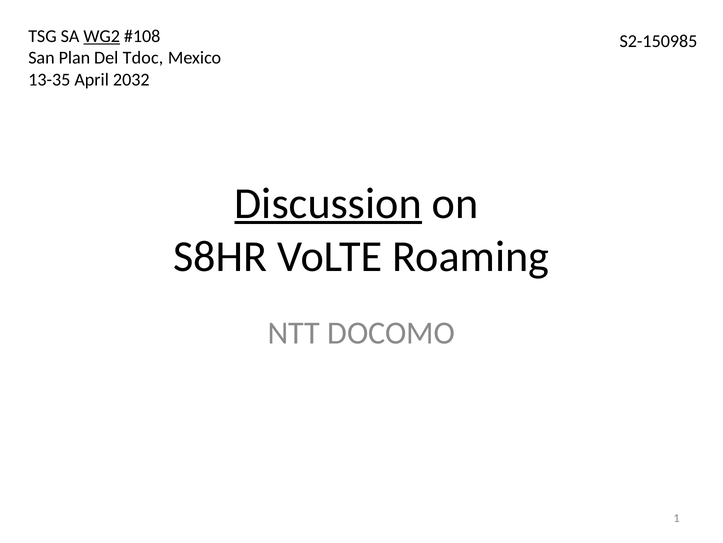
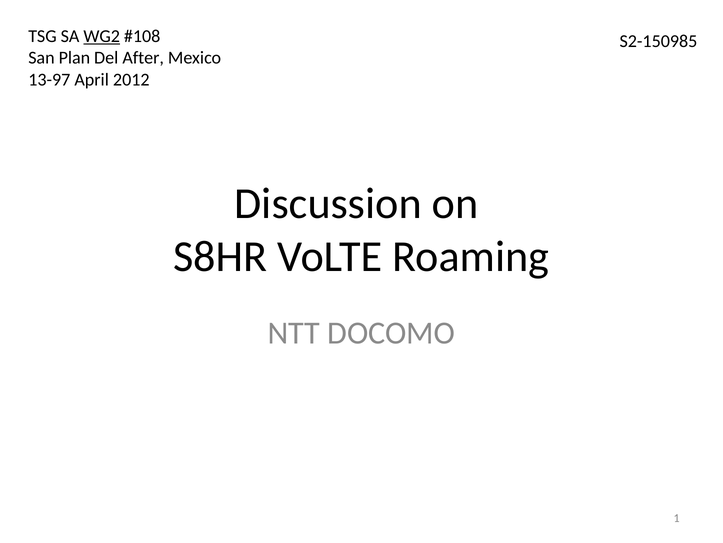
Tdoc: Tdoc -> After
13-35: 13-35 -> 13-97
2032: 2032 -> 2012
Discussion underline: present -> none
